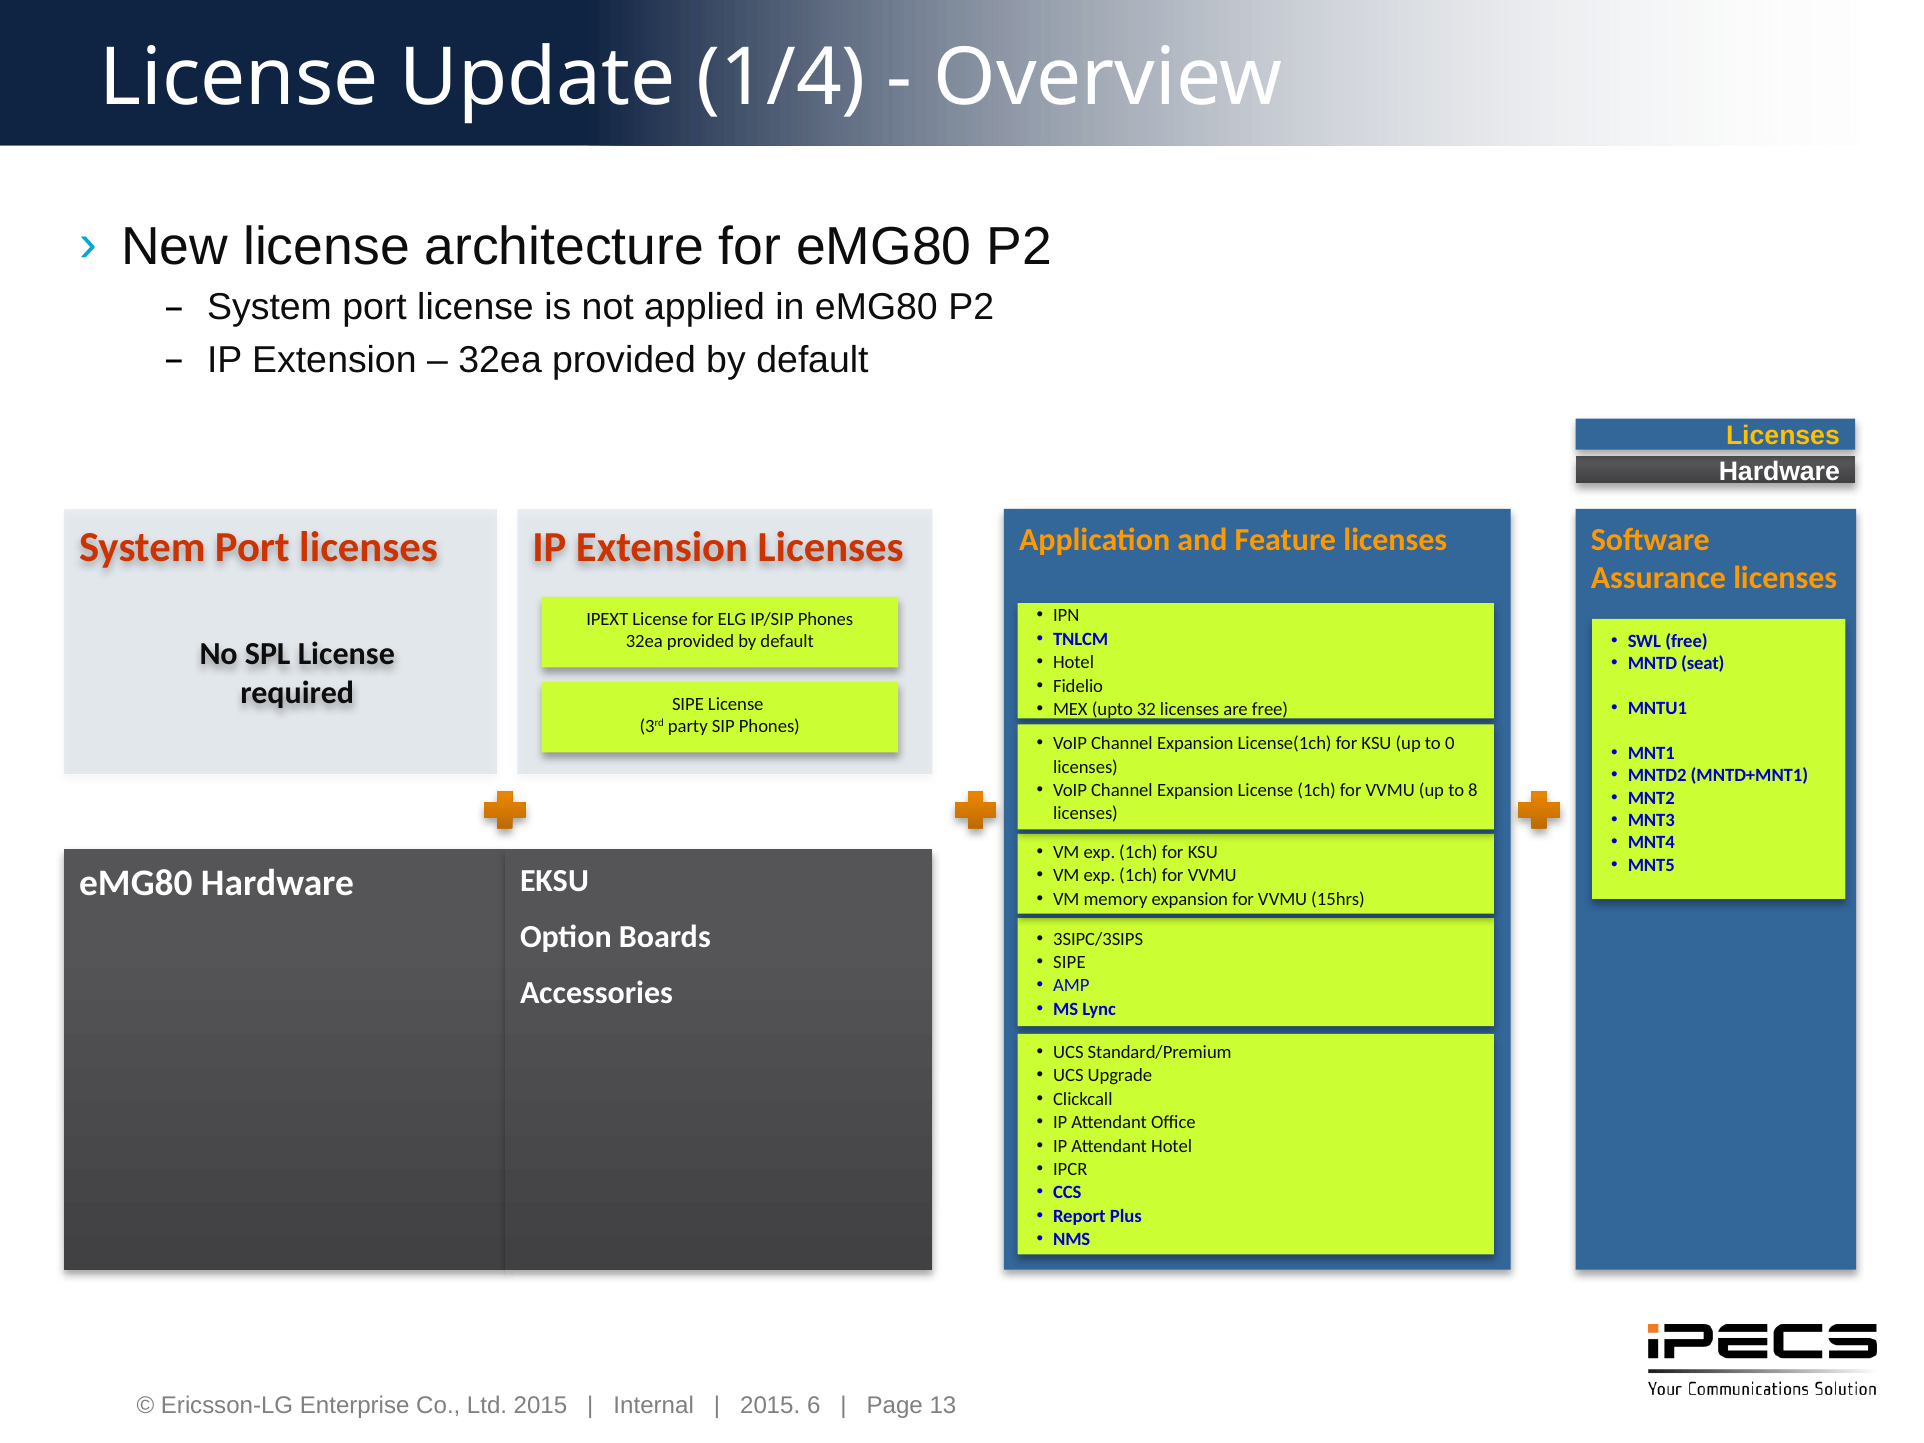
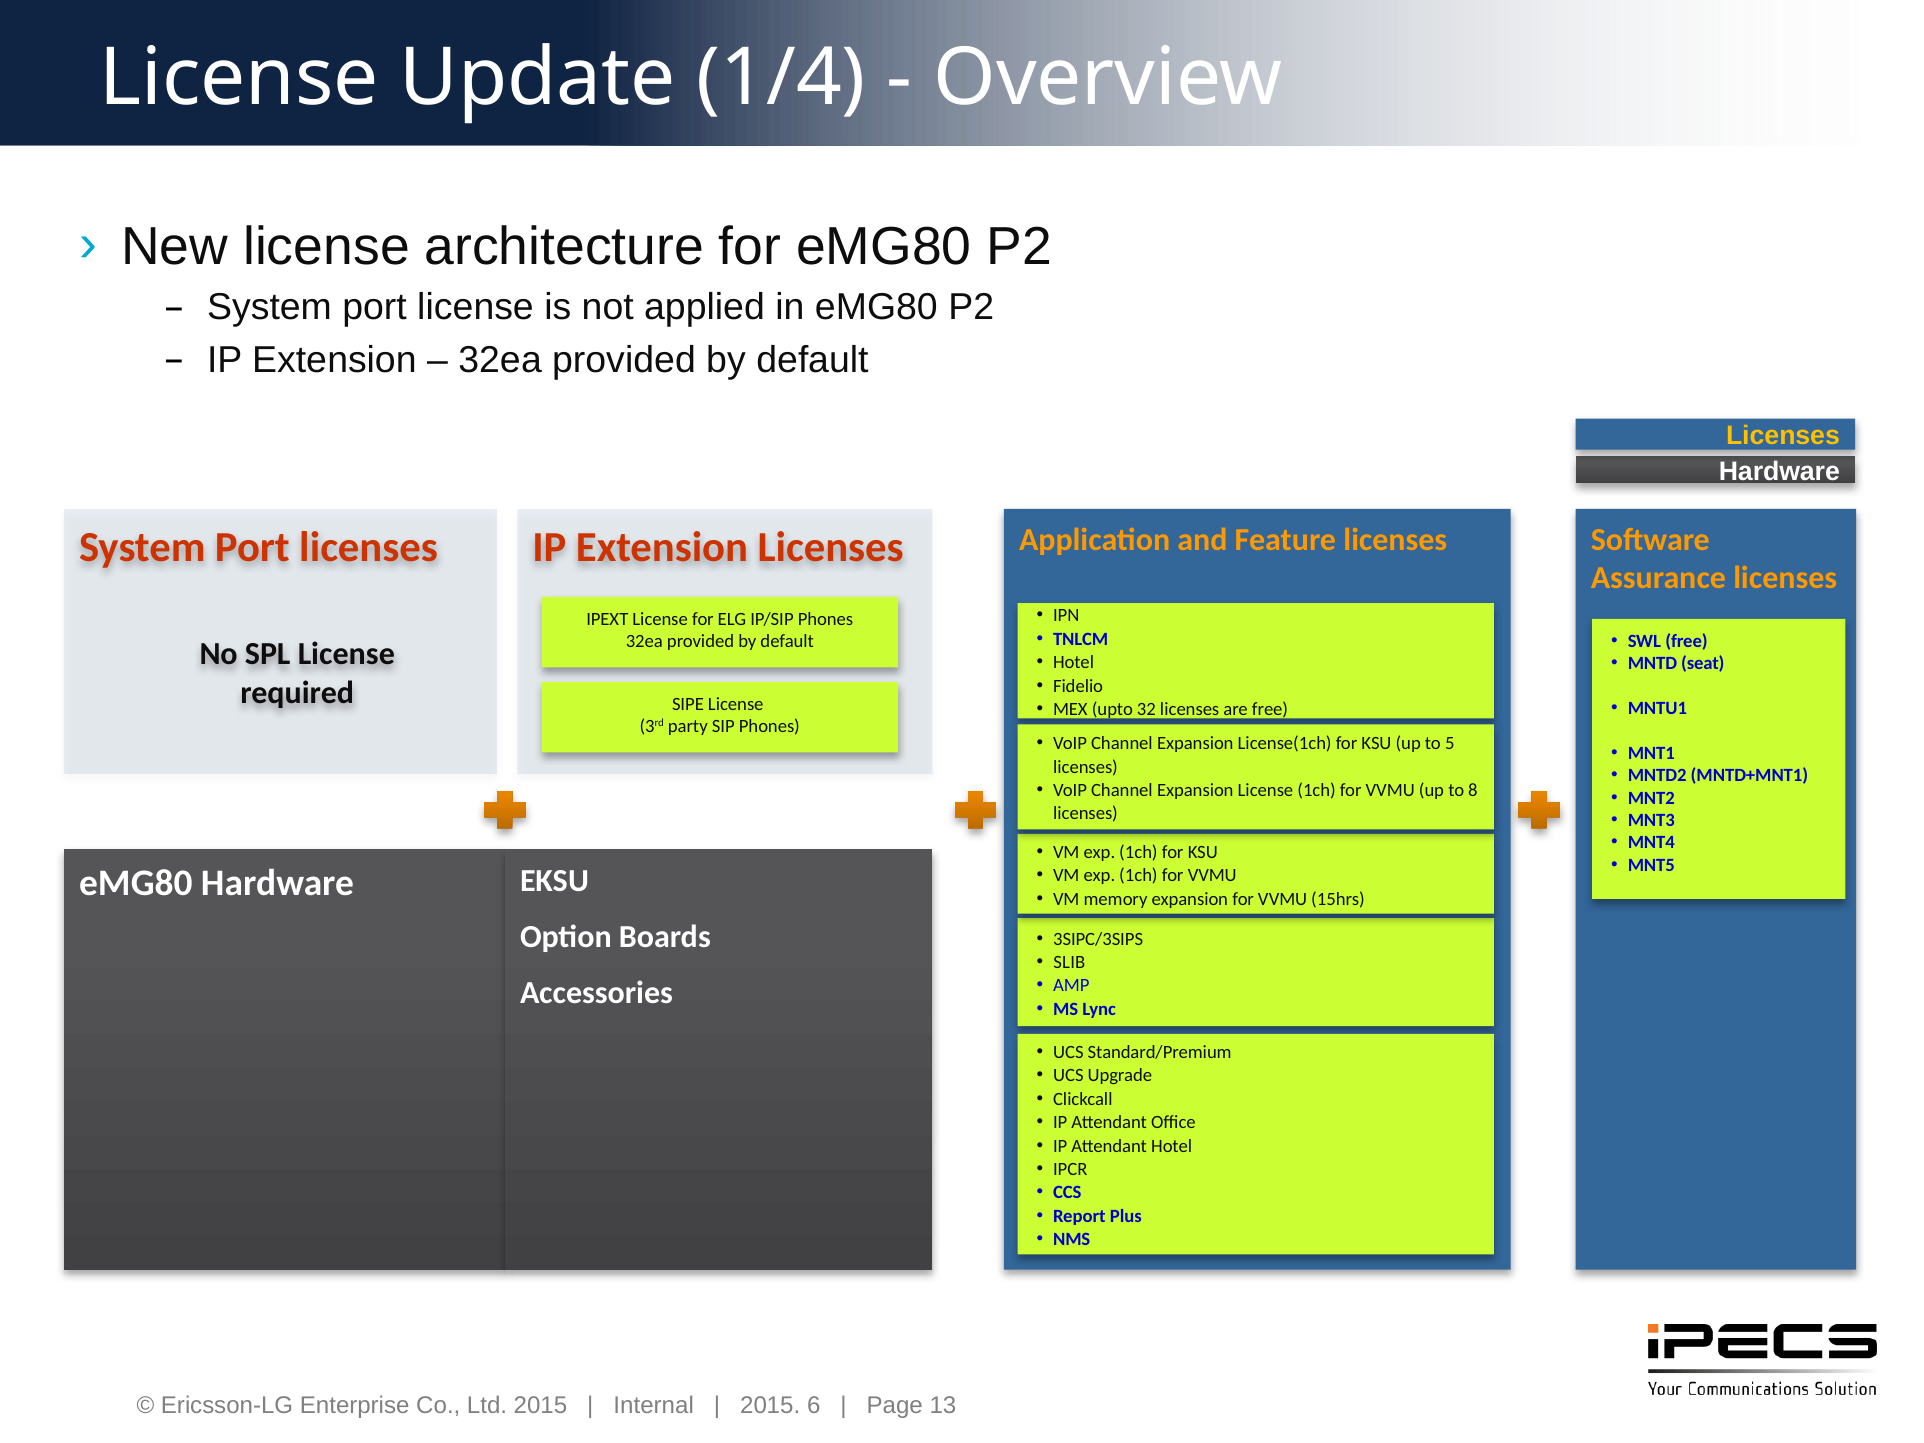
0: 0 -> 5
SIPE at (1069, 962): SIPE -> SLIB
